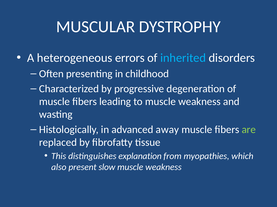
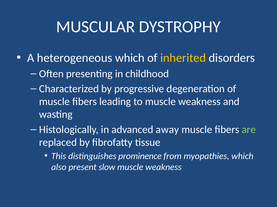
heterogeneous errors: errors -> which
inherited colour: light blue -> yellow
explanation: explanation -> prominence
